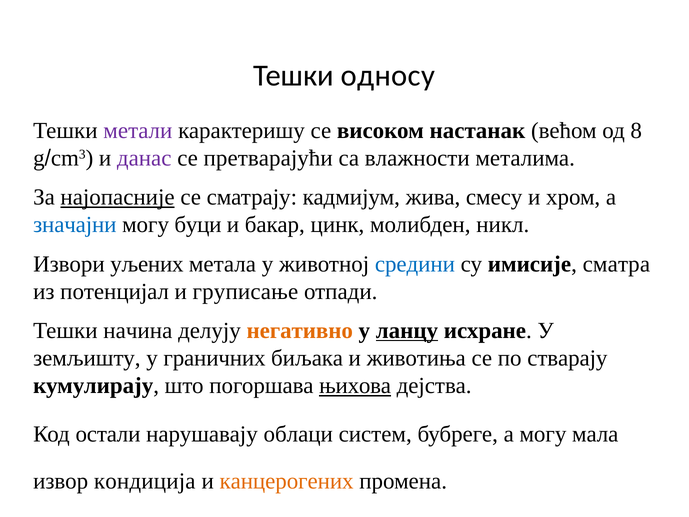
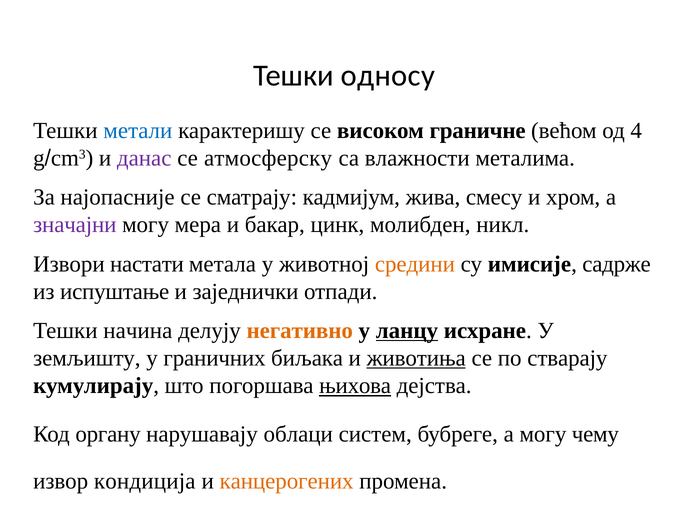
метали colour: purple -> blue
настанак: настанак -> граничне
8: 8 -> 4
претварајући: претварајући -> атмосферску
најопасније underline: present -> none
значајни colour: blue -> purple
буци: буци -> мера
уљених: уљених -> настати
средини colour: blue -> orange
сматра: сматра -> садрже
потенцијал: потенцијал -> испуштање
груписање: груписање -> заједнички
животиња underline: none -> present
остали: остали -> органу
мала: мала -> чему
